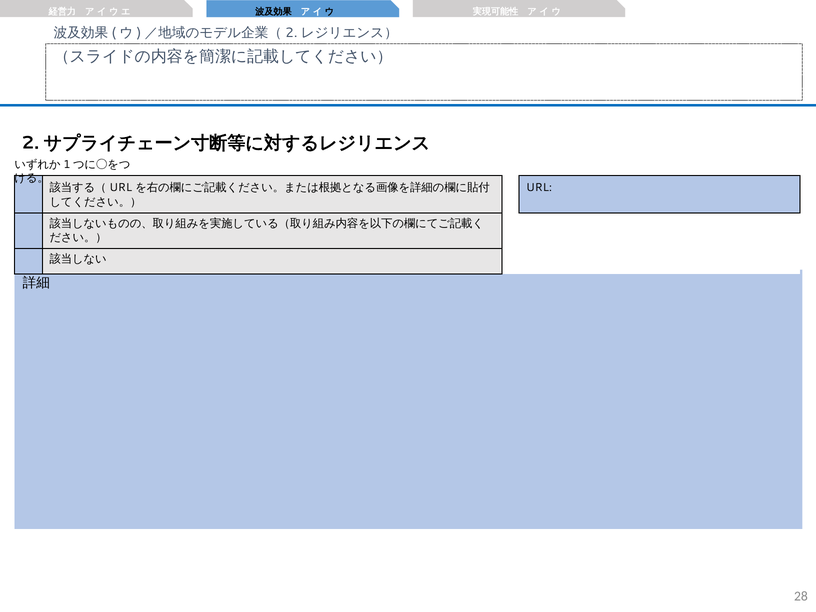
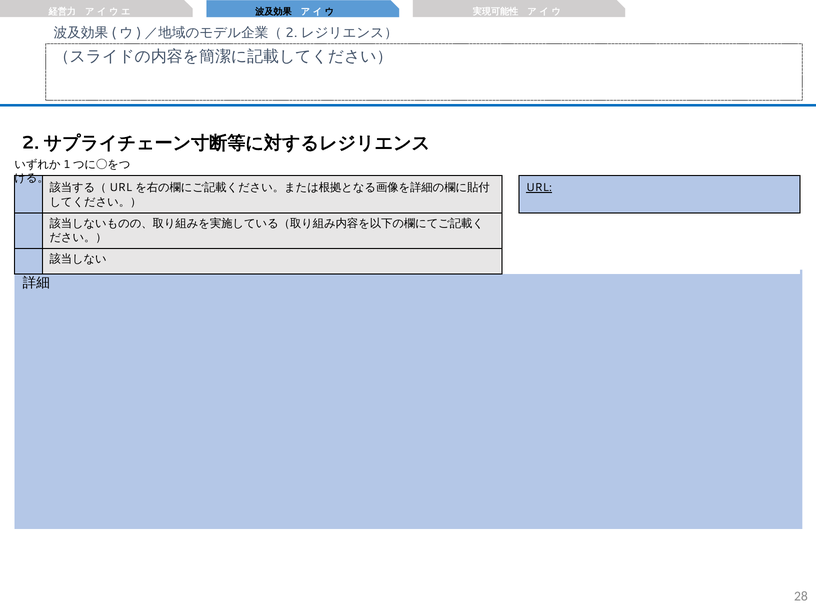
URL underline: none -> present
